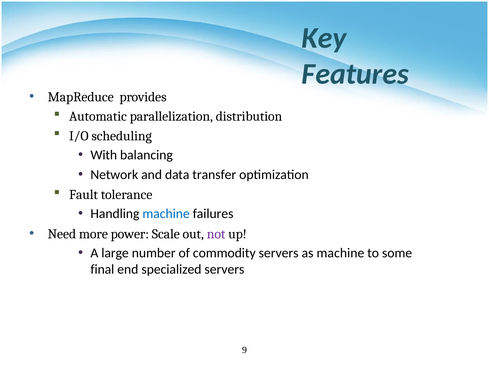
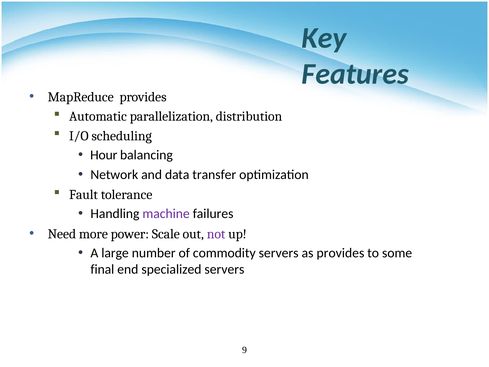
With: With -> Hour
machine at (166, 214) colour: blue -> purple
as machine: machine -> provides
